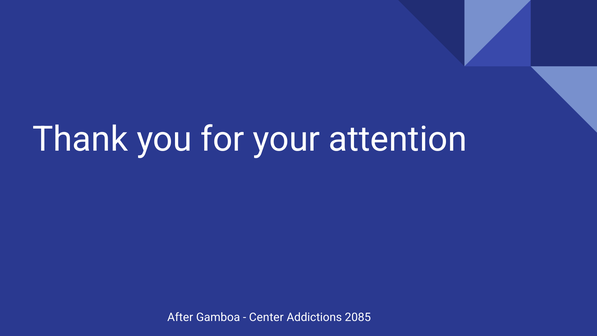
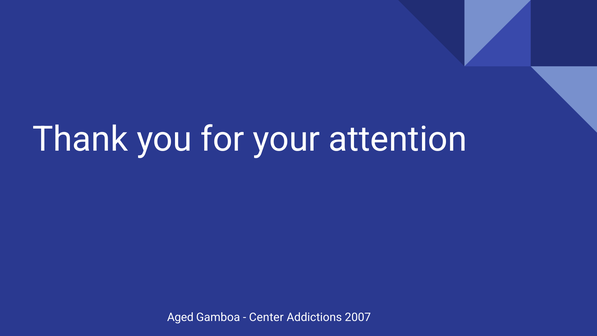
After: After -> Aged
2085: 2085 -> 2007
